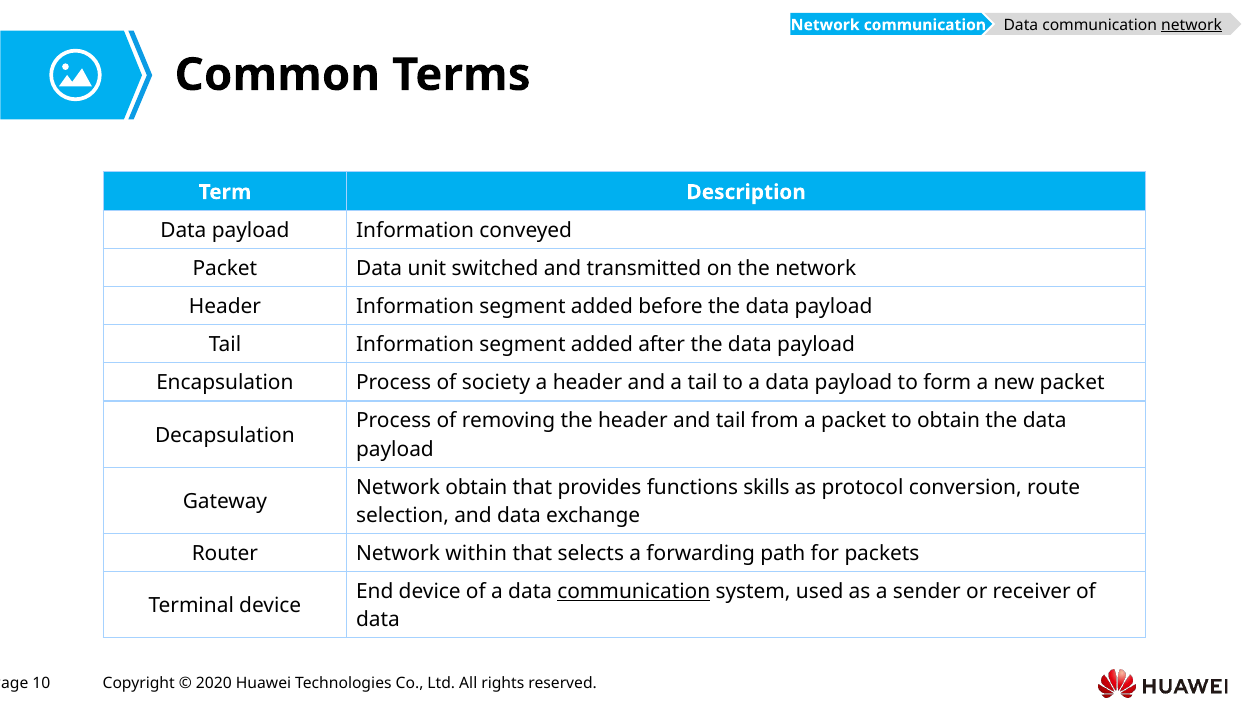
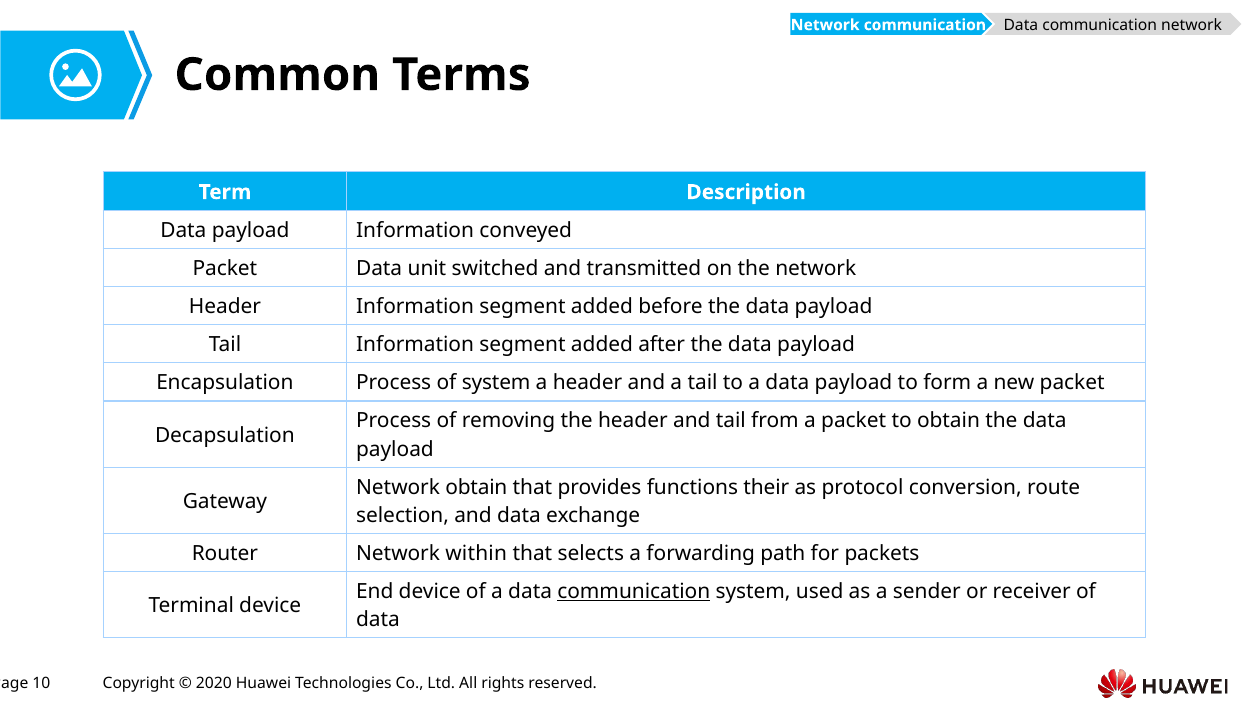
network at (1192, 25) underline: present -> none
of society: society -> system
skills: skills -> their
